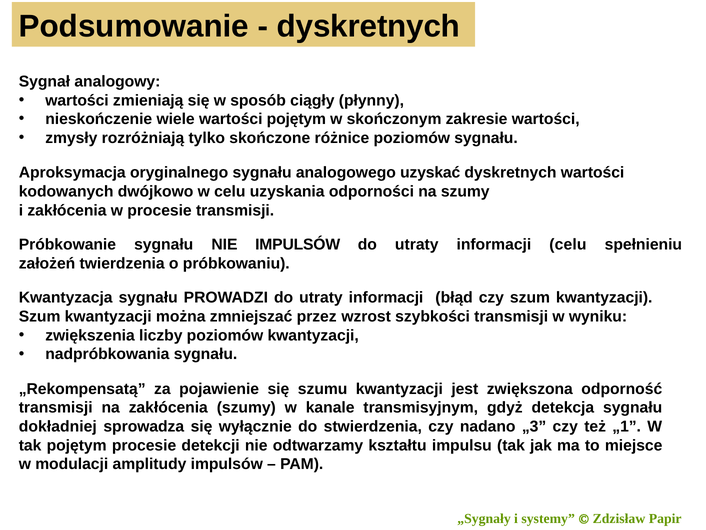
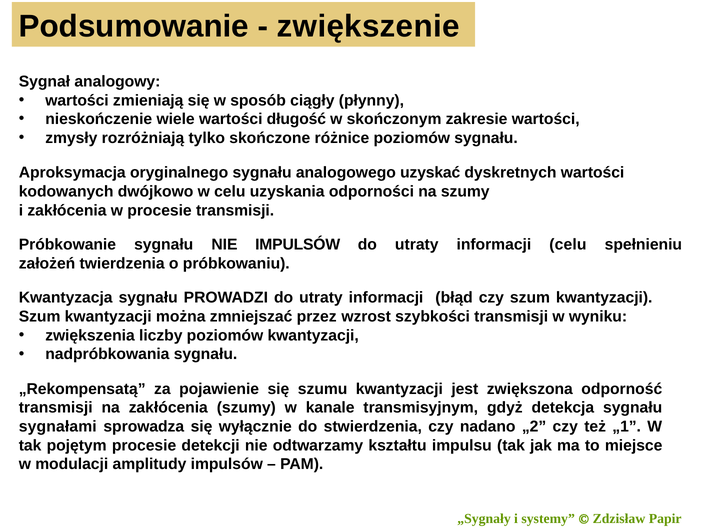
dyskretnych at (368, 27): dyskretnych -> zwiększenie
wartości pojętym: pojętym -> długość
dokładniej: dokładniej -> sygnałami
„3: „3 -> „2
